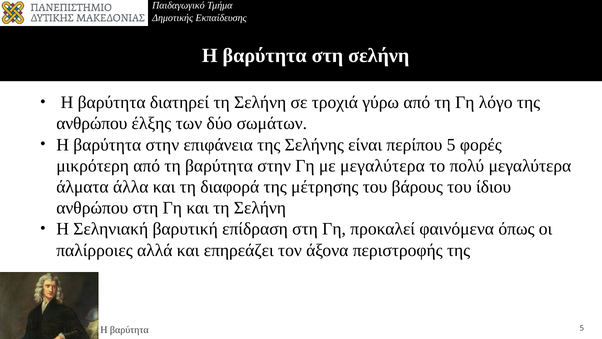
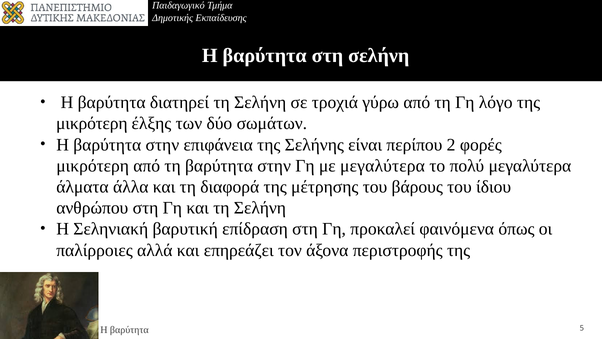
ανθρώπου at (92, 124): ανθρώπου -> μικρότερη
περίπου 5: 5 -> 2
